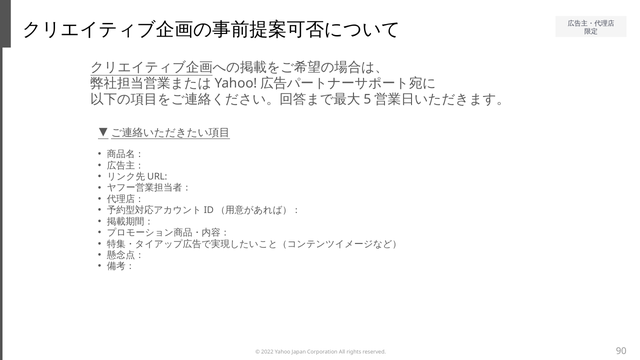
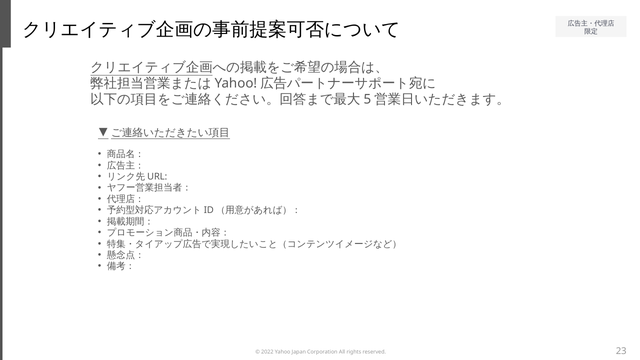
90: 90 -> 23
